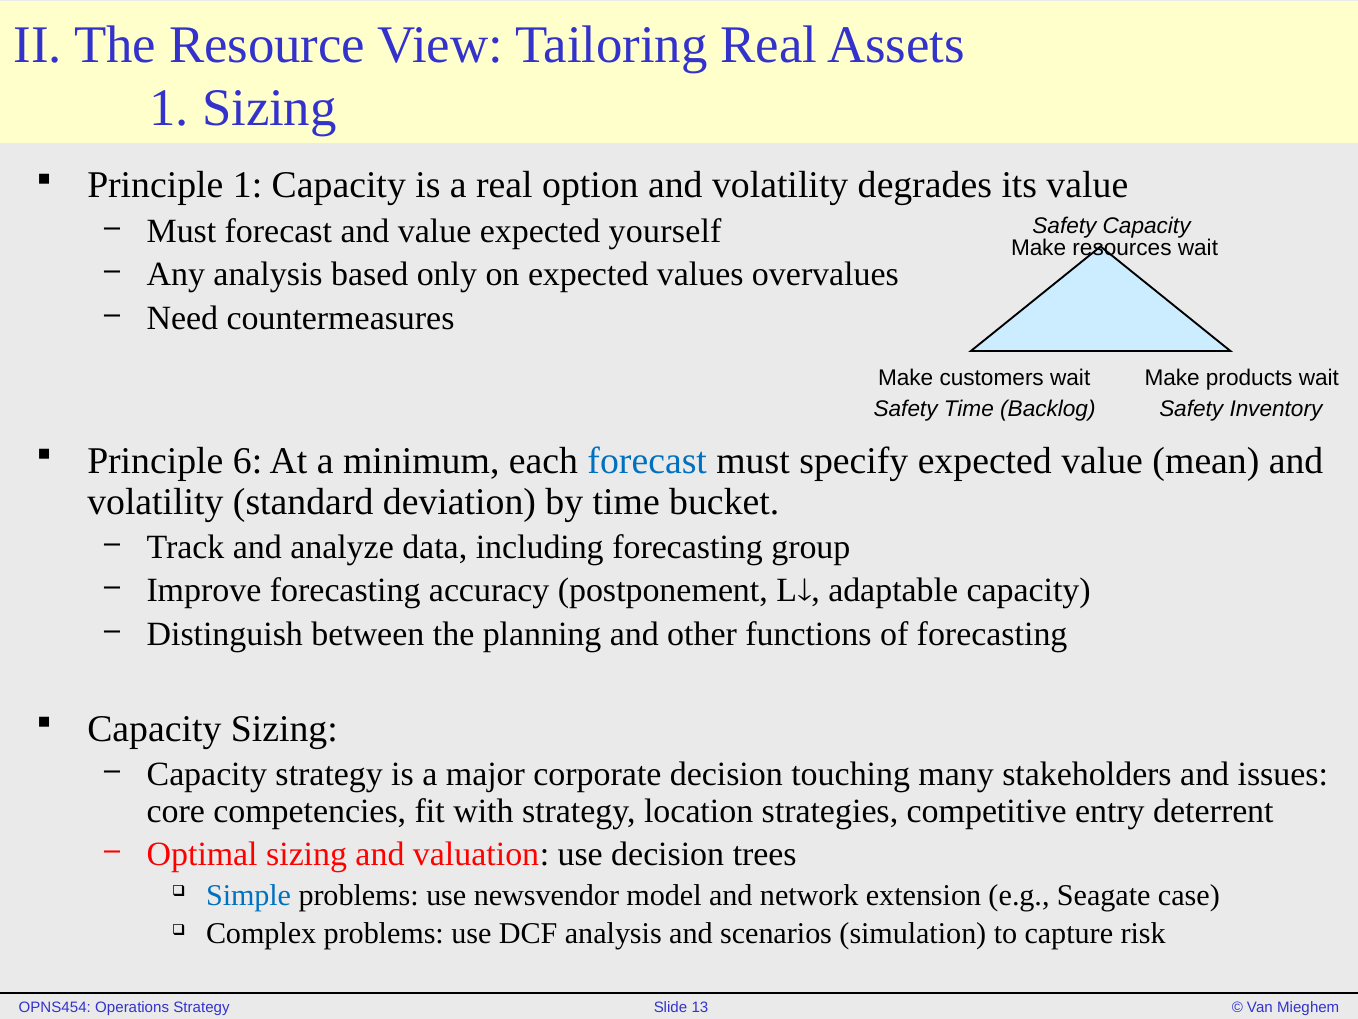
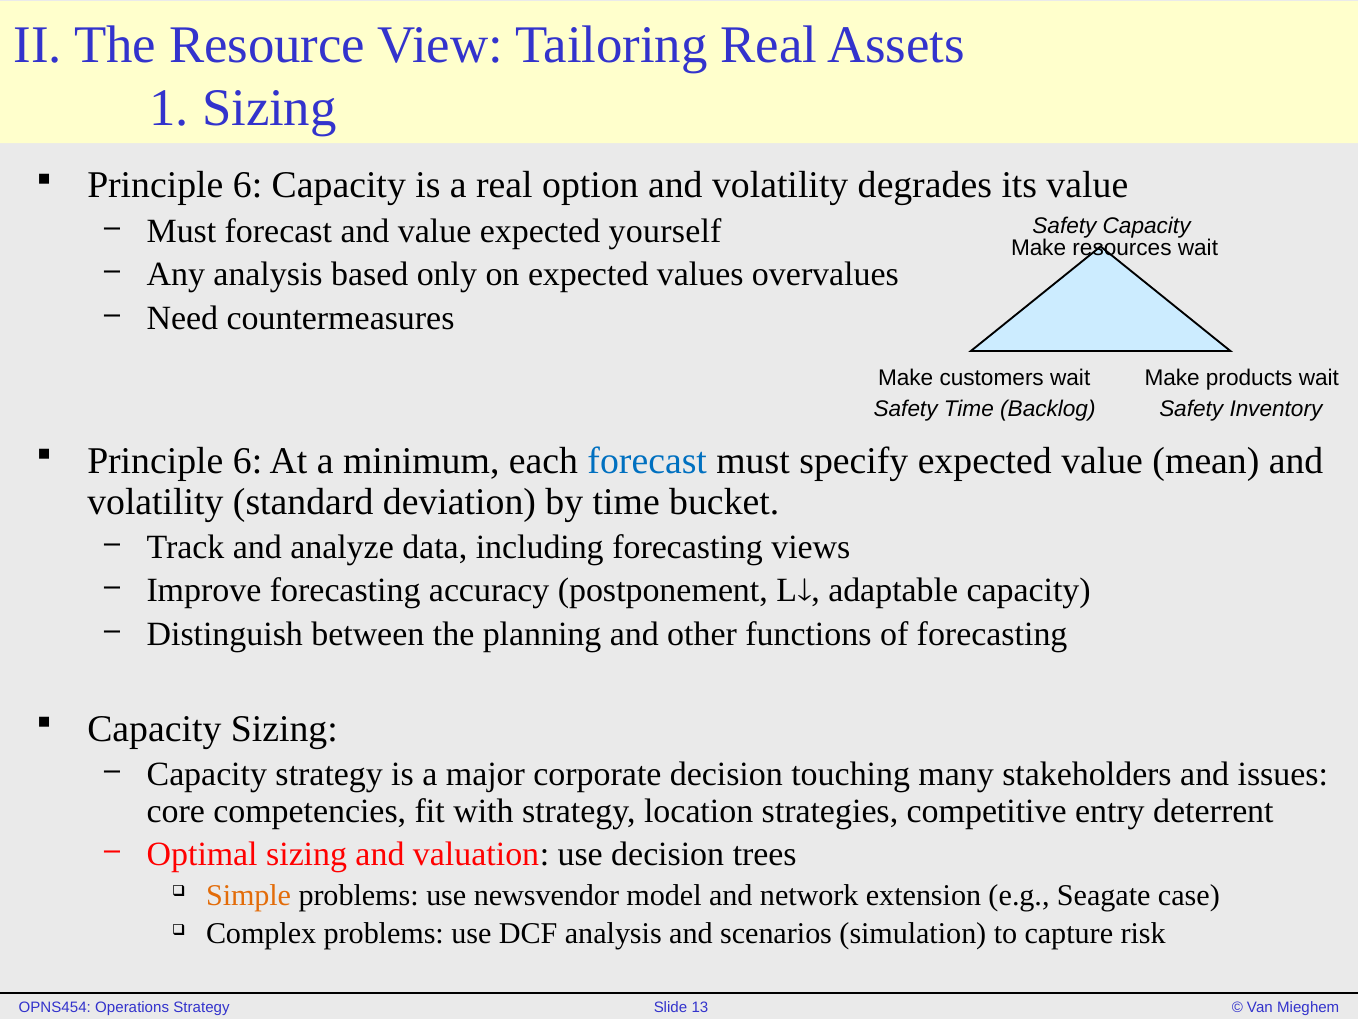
1 at (248, 185): 1 -> 6
group: group -> views
Simple colour: blue -> orange
